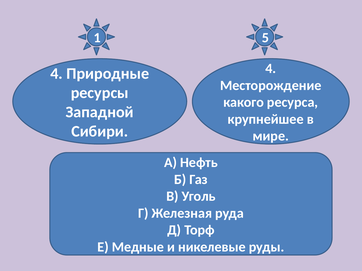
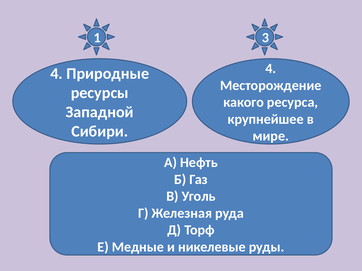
5: 5 -> 3
